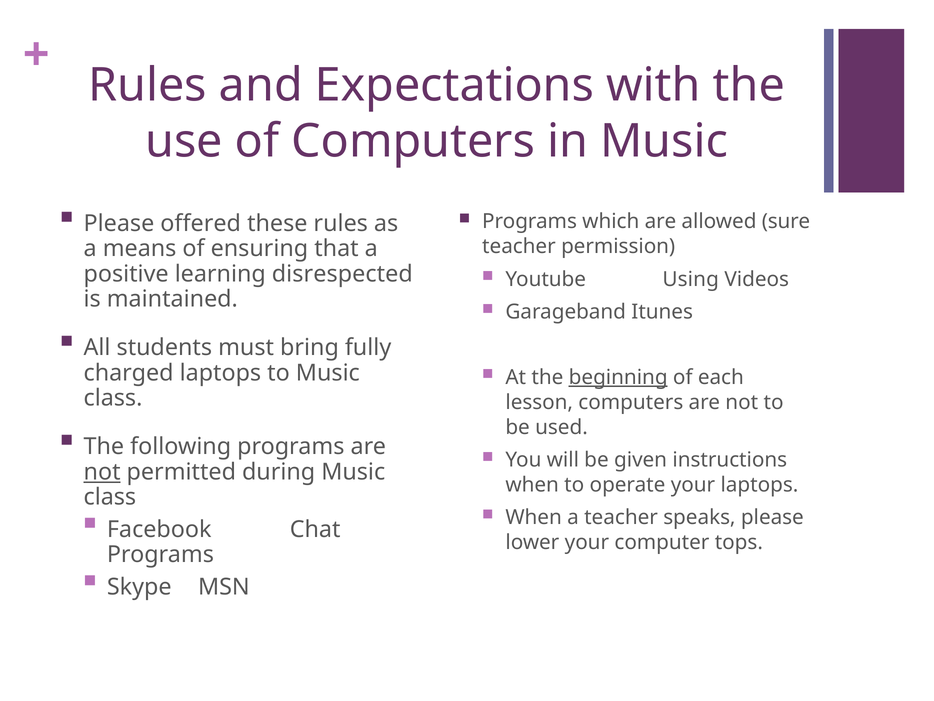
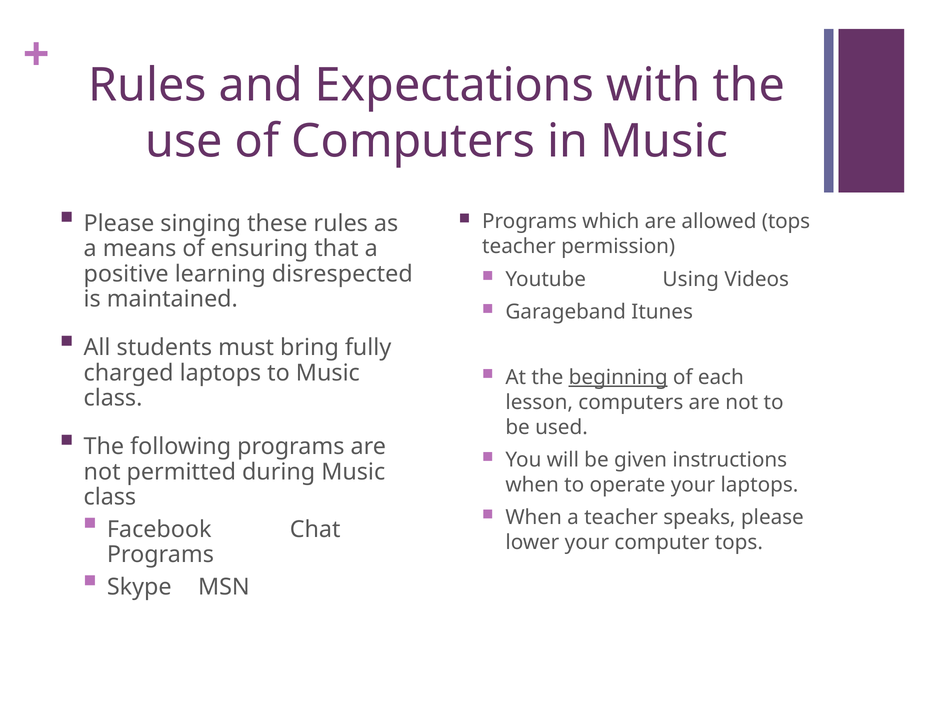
offered: offered -> singing
allowed sure: sure -> tops
not at (102, 472) underline: present -> none
